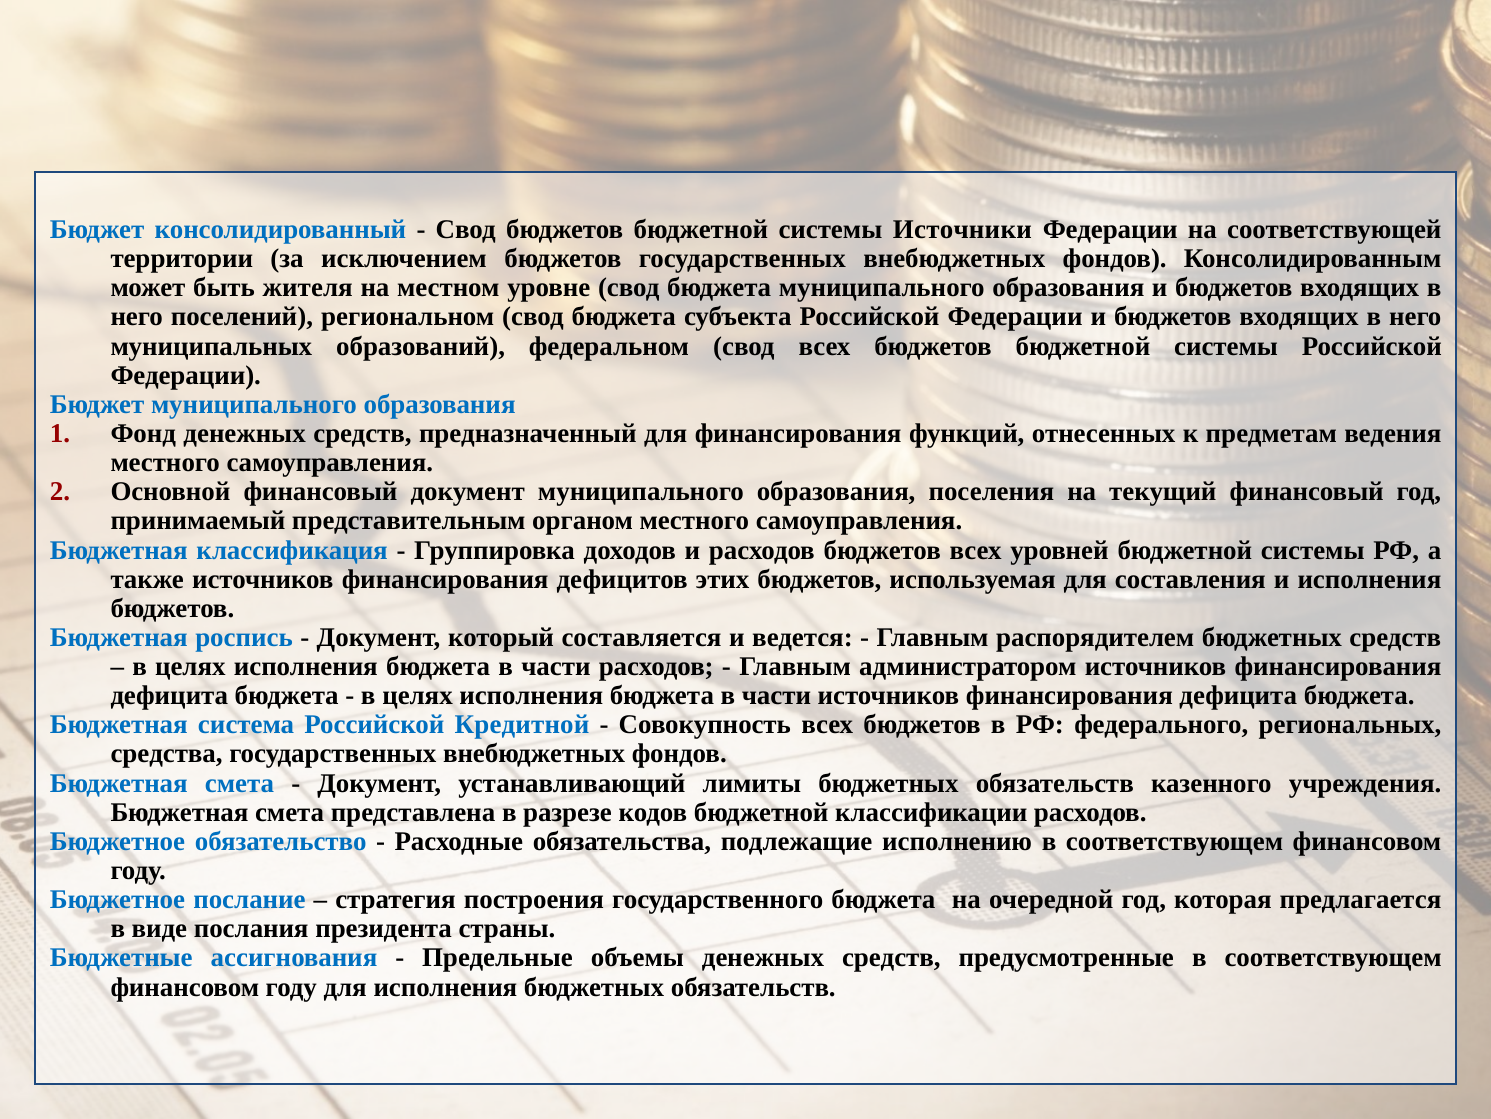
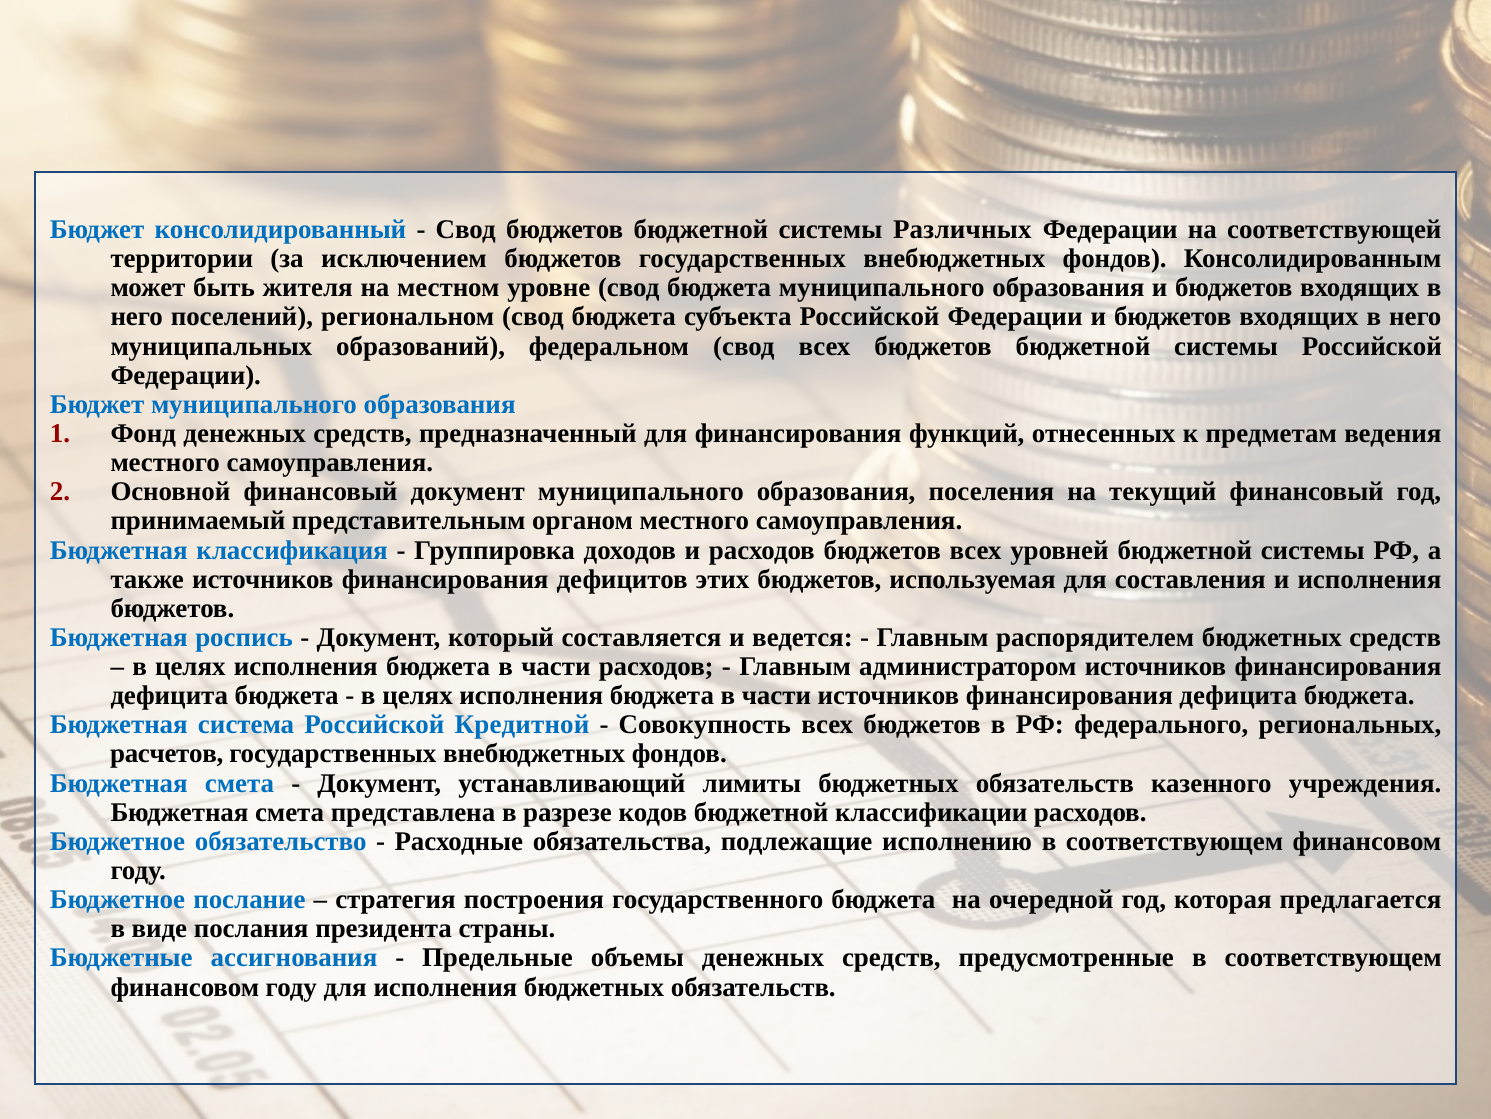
Источники: Источники -> Различных
средства: средства -> расчетов
